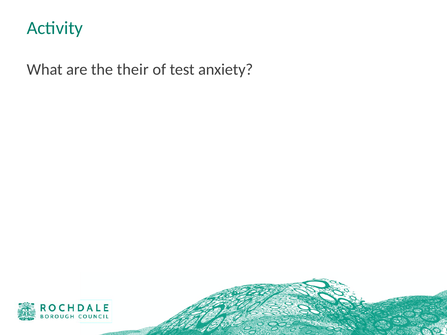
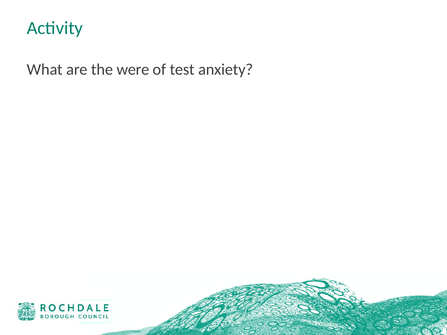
their: their -> were
